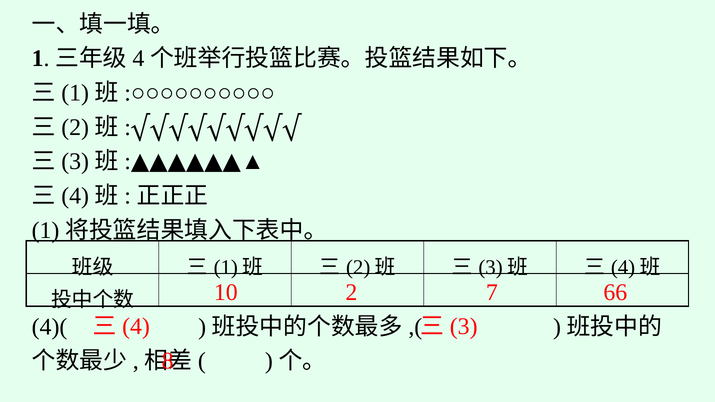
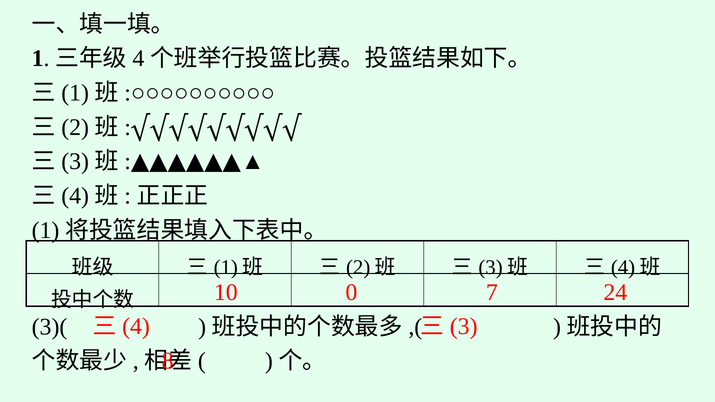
10 2: 2 -> 0
66: 66 -> 24
4)(: 4)( -> 3)(
